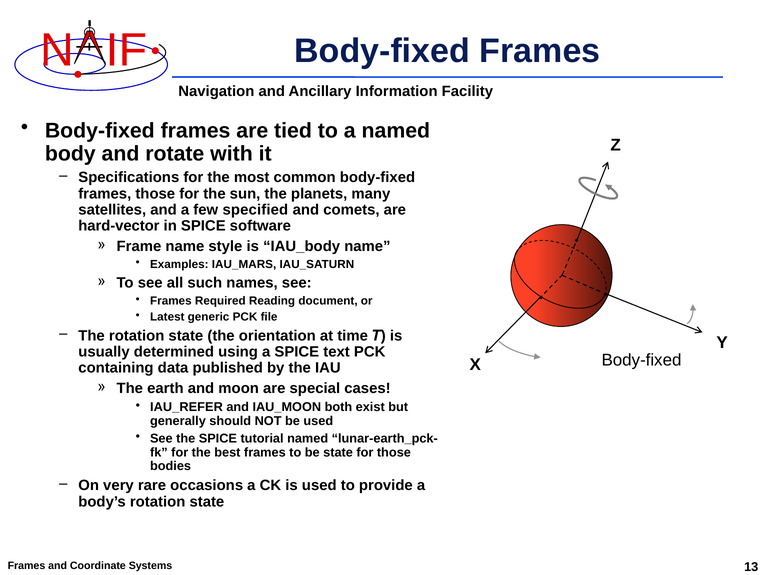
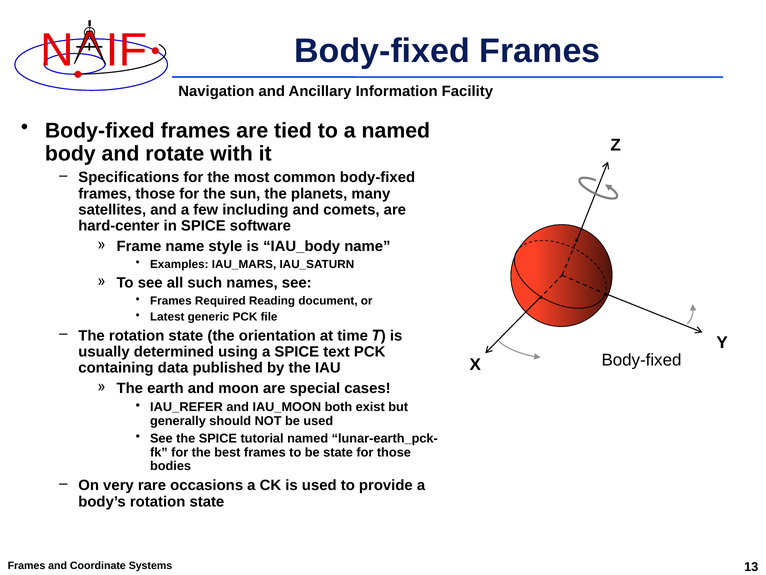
specified: specified -> including
hard-vector: hard-vector -> hard-center
